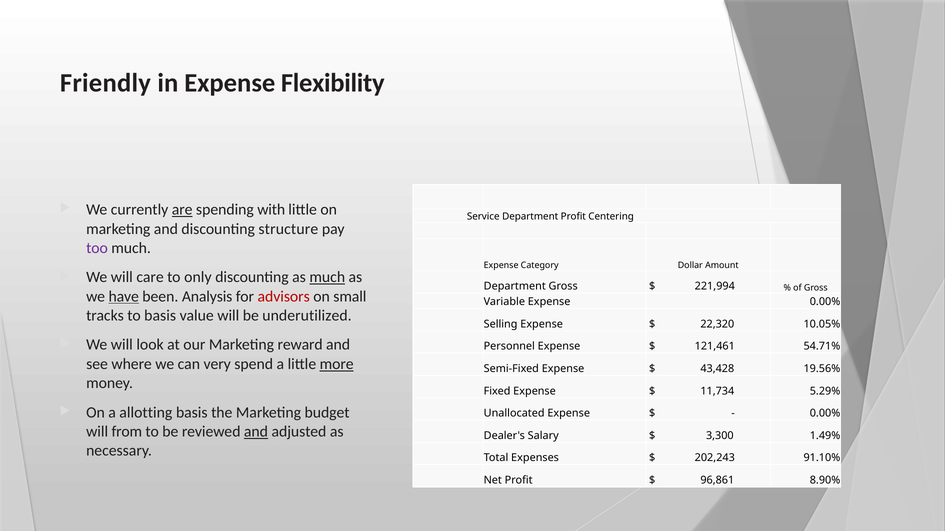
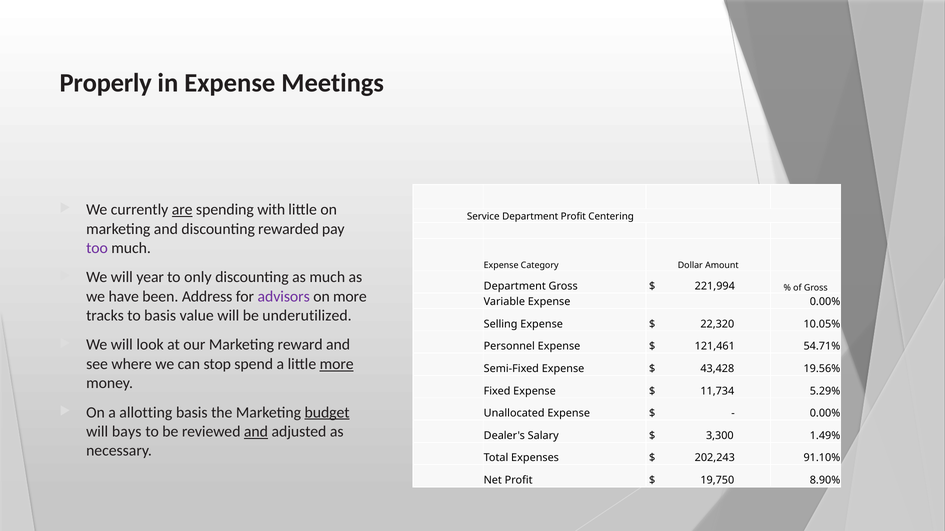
Friendly: Friendly -> Properly
Flexibility: Flexibility -> Meetings
structure: structure -> rewarded
care: care -> year
much at (327, 278) underline: present -> none
have underline: present -> none
Analysis: Analysis -> Address
advisors colour: red -> purple
on small: small -> more
very: very -> stop
budget underline: none -> present
from: from -> bays
96,861: 96,861 -> 19,750
